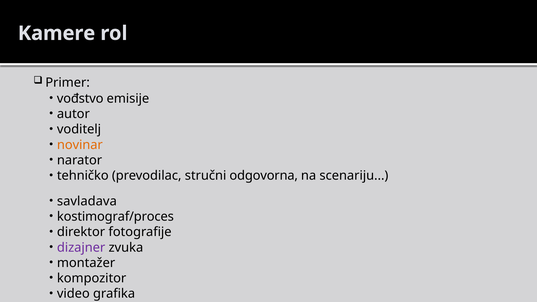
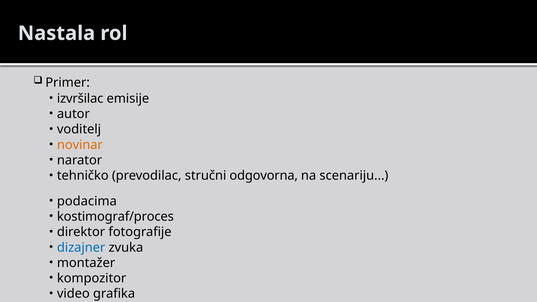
Kamere: Kamere -> Nastala
vođstvo: vođstvo -> izvršilac
savladava: savladava -> podacima
dizajner colour: purple -> blue
